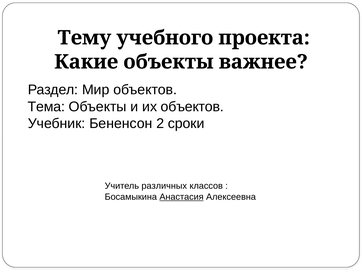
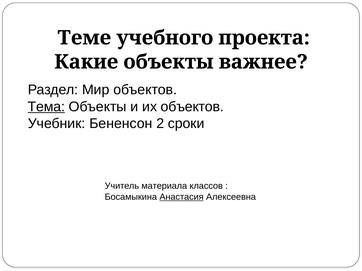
Тему: Тему -> Теме
Тема underline: none -> present
различных: различных -> материала
